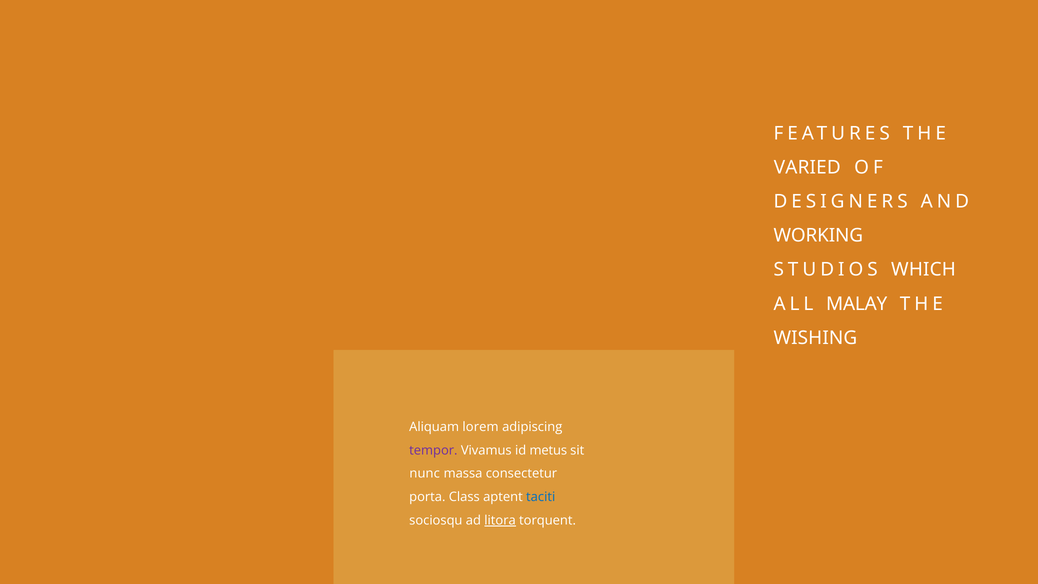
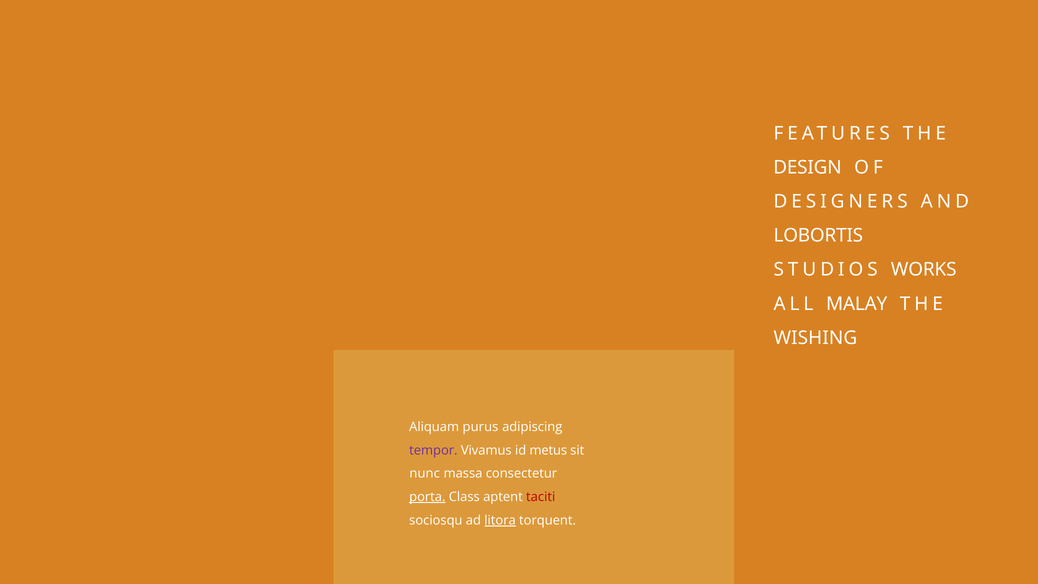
VARIED: VARIED -> DESIGN
WORKING: WORKING -> LOBORTIS
WHICH: WHICH -> WORKS
lorem: lorem -> purus
porta underline: none -> present
taciti colour: blue -> red
